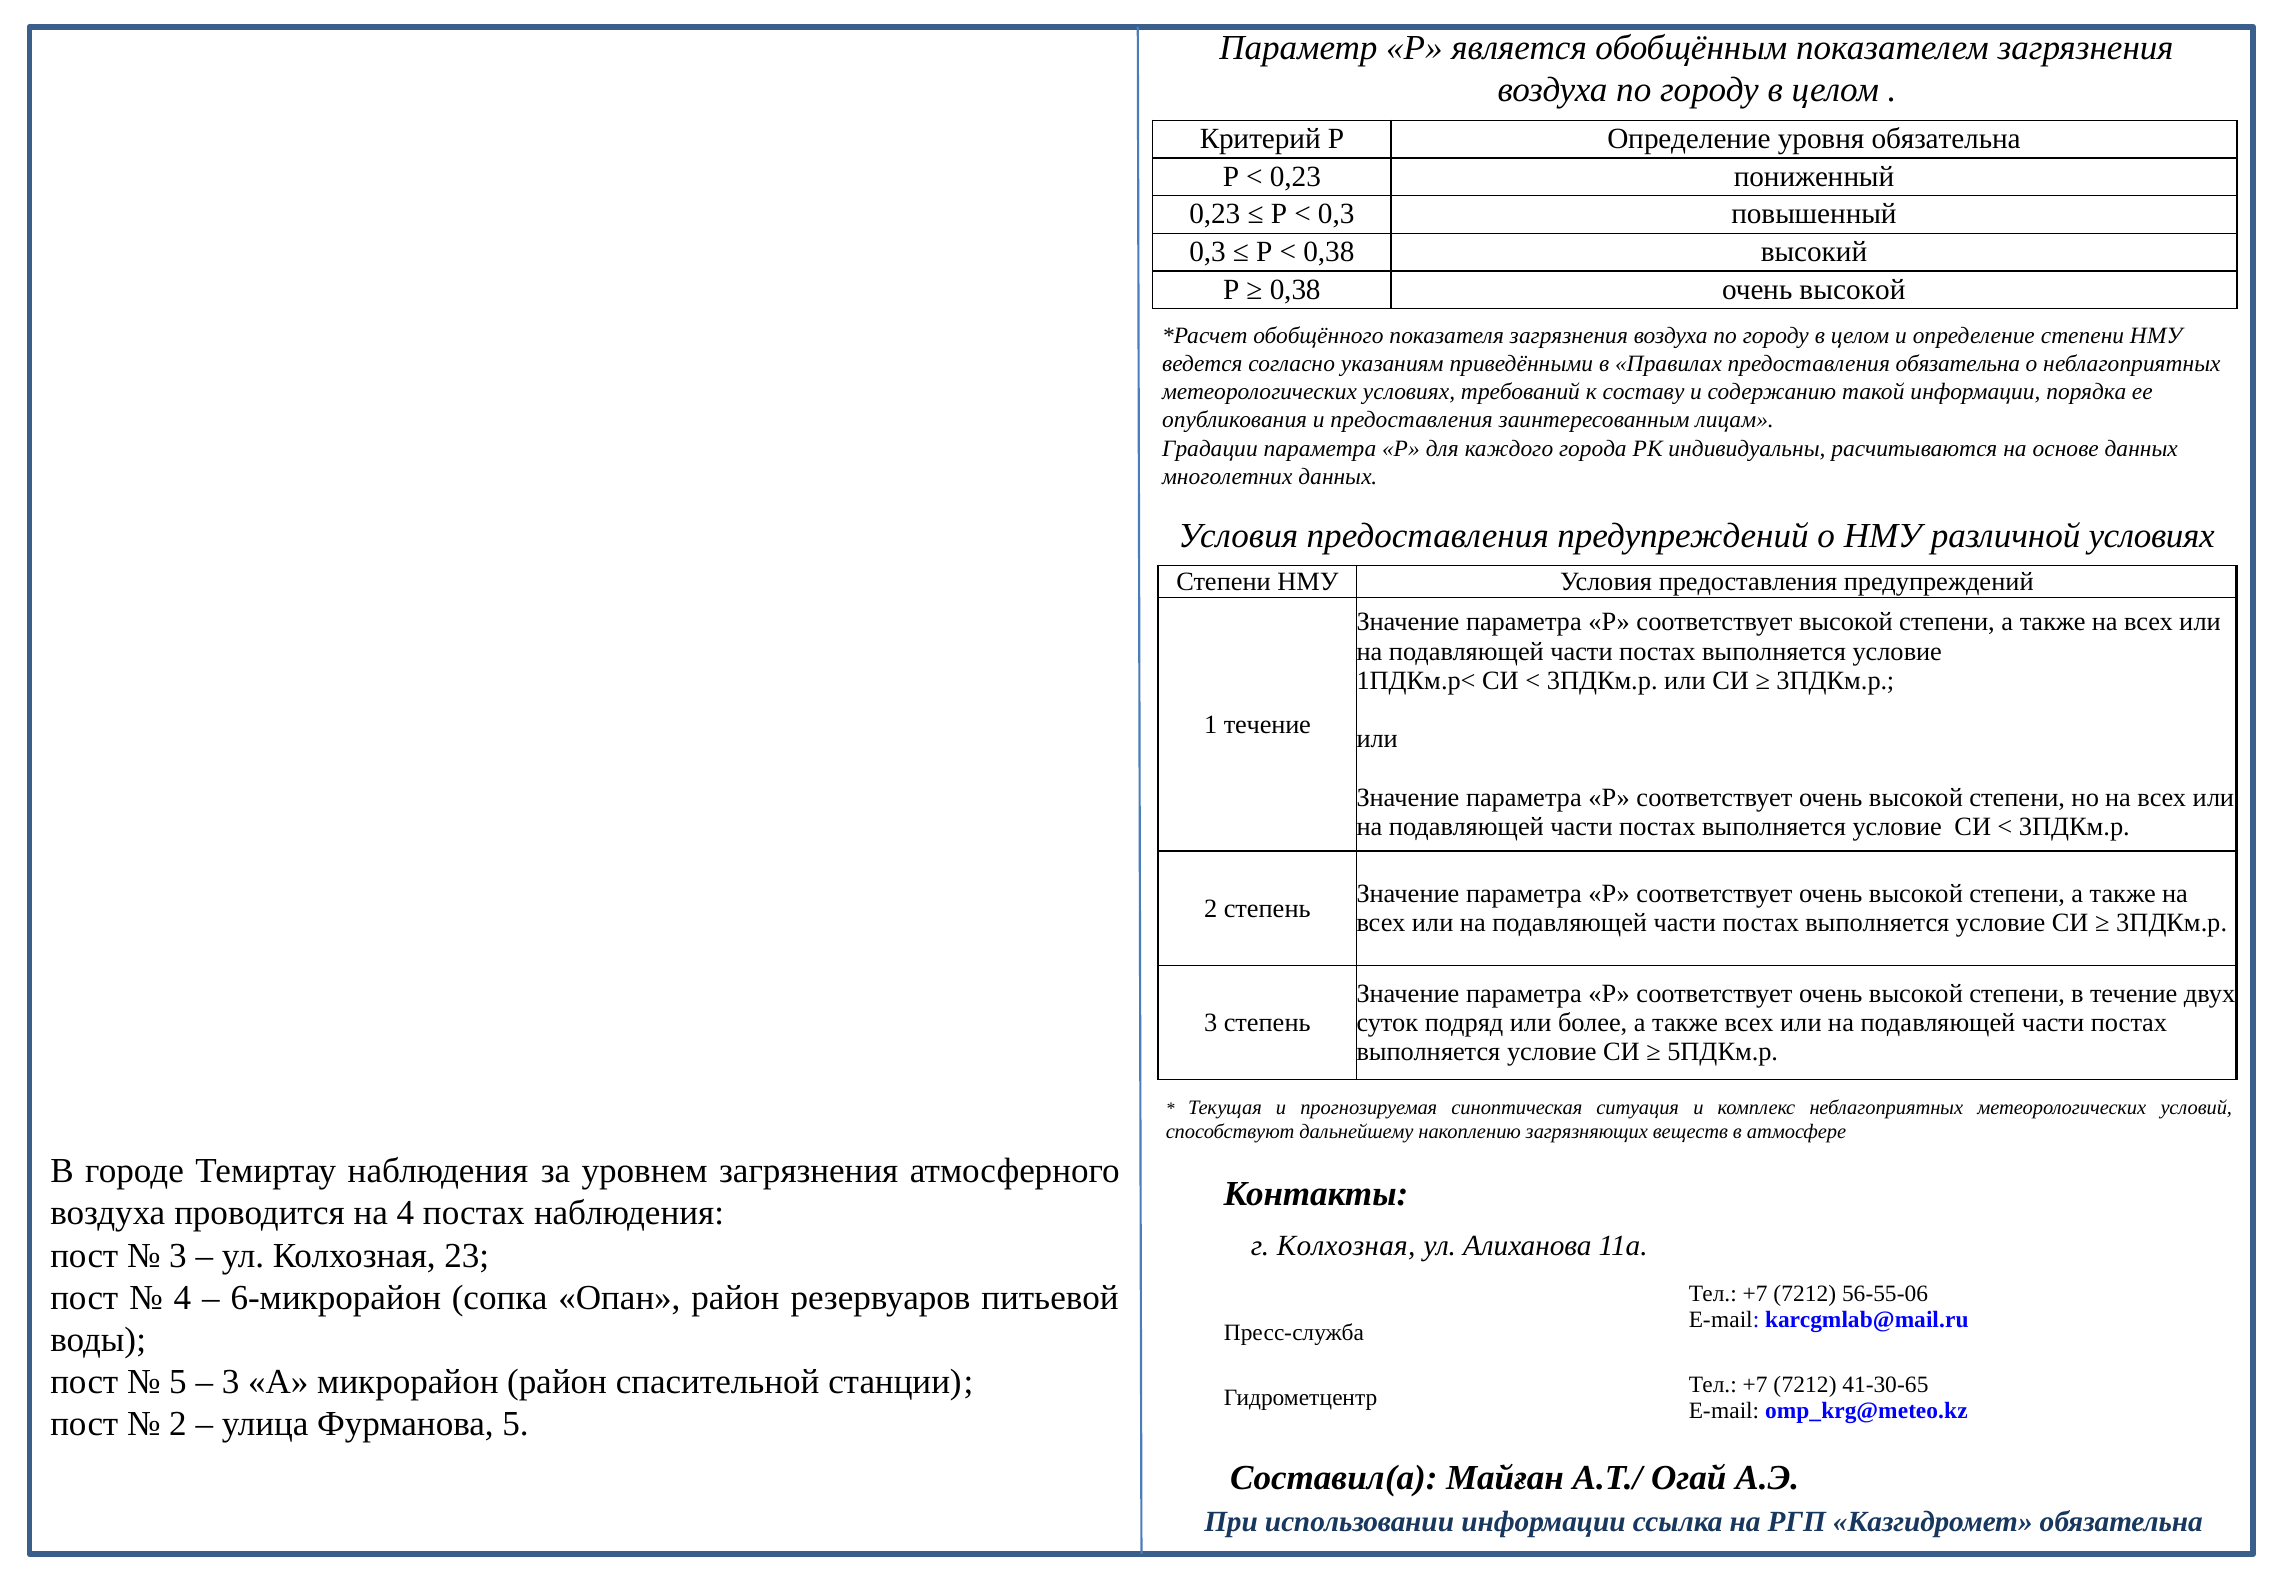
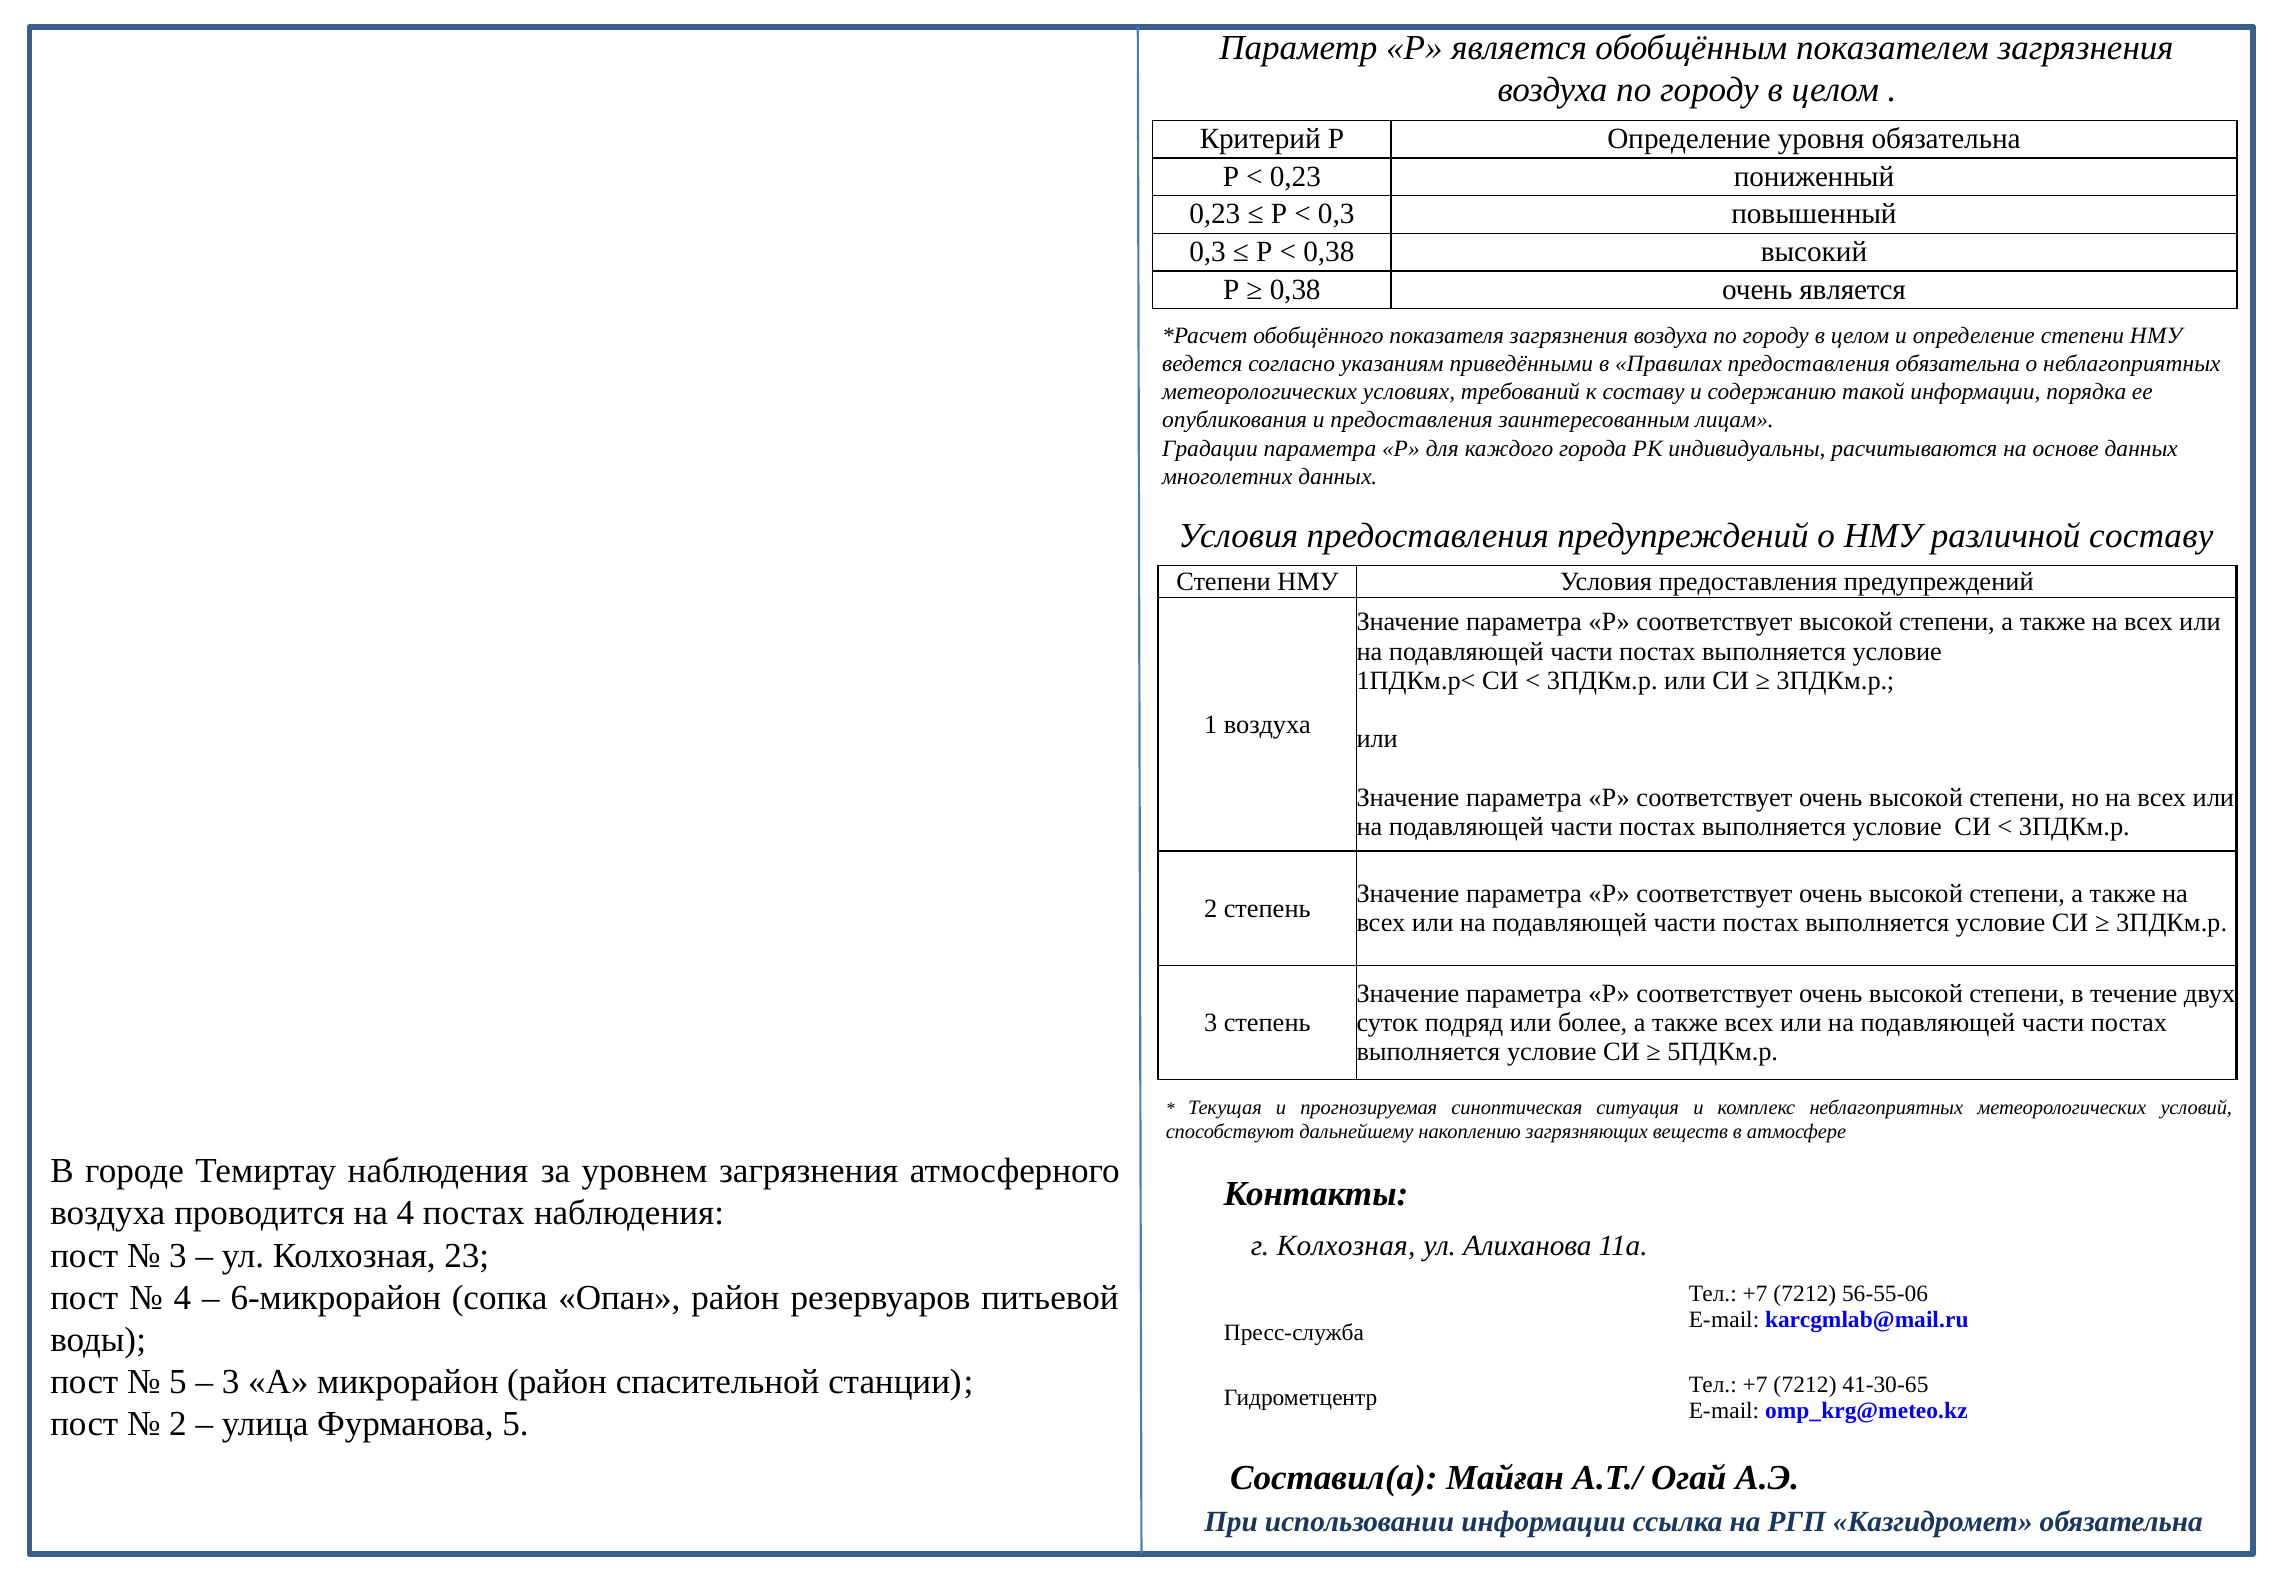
0,38 очень высокой: высокой -> является
различной условиях: условиях -> составу
1 течение: течение -> воздуха
